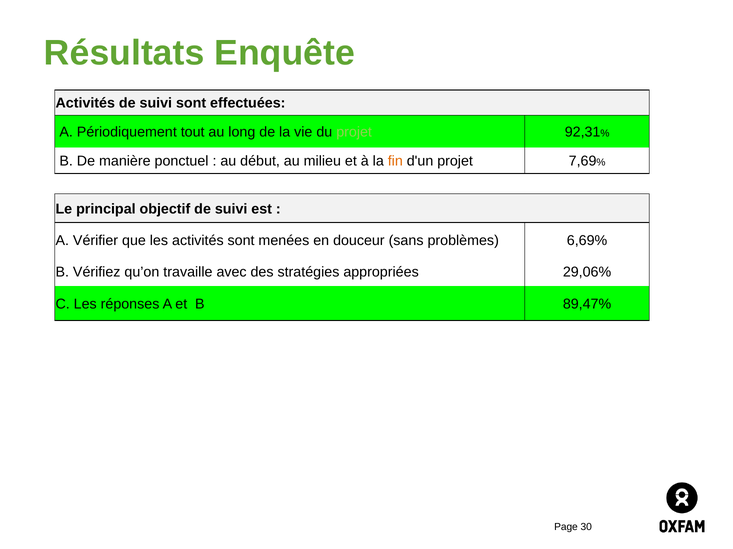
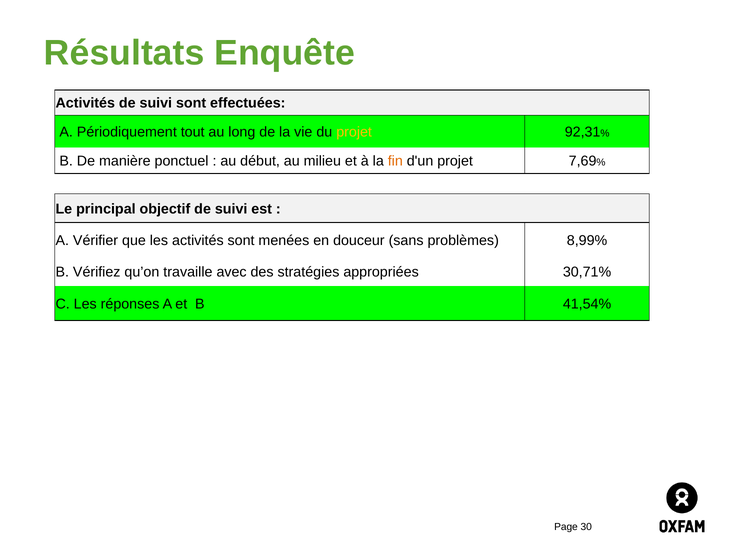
projet at (354, 132) colour: light green -> yellow
6,69%: 6,69% -> 8,99%
29,06%: 29,06% -> 30,71%
89,47%: 89,47% -> 41,54%
